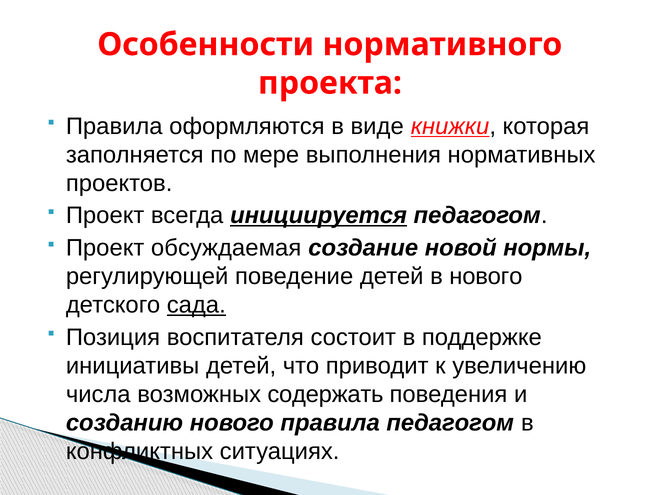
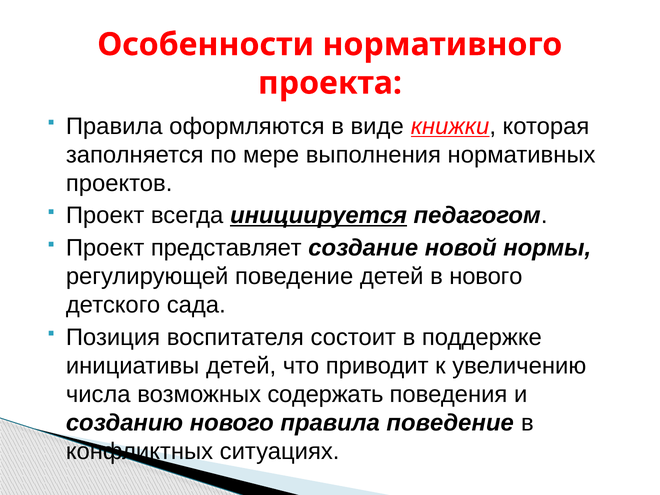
обсуждаемая: обсуждаемая -> представляет
сада underline: present -> none
правила педагогом: педагогом -> поведение
